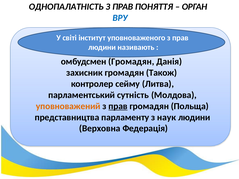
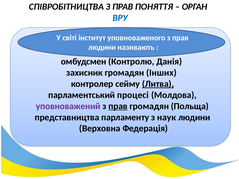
ОДНОПАЛАТНІСТЬ: ОДНОПАЛАТНІСТЬ -> СПІВРОБІТНИЦТВА
омбудсмен Громадян: Громадян -> Контролю
Також: Також -> Інших
Литва underline: none -> present
сутність: сутність -> процесі
уповноважений colour: orange -> purple
